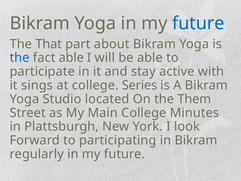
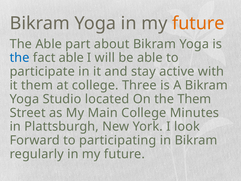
future at (198, 23) colour: blue -> orange
The That: That -> Able
it sings: sings -> them
Series: Series -> Three
